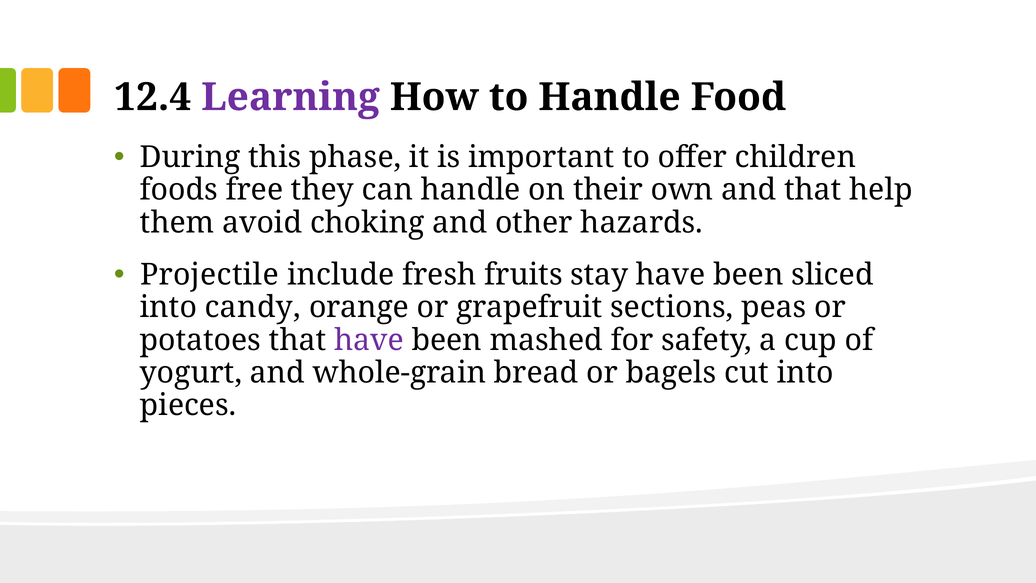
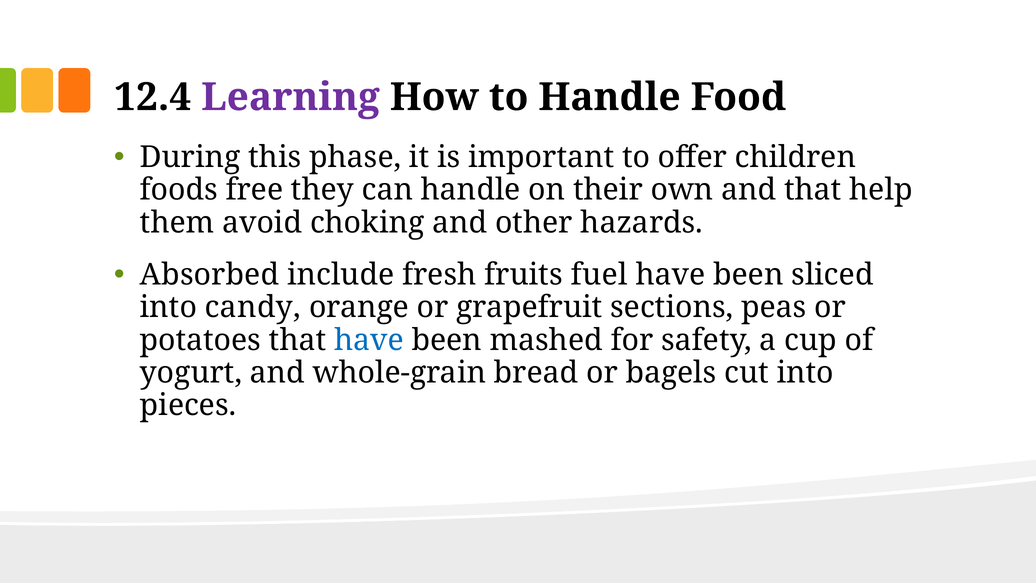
Projectile: Projectile -> Absorbed
stay: stay -> fuel
have at (369, 340) colour: purple -> blue
